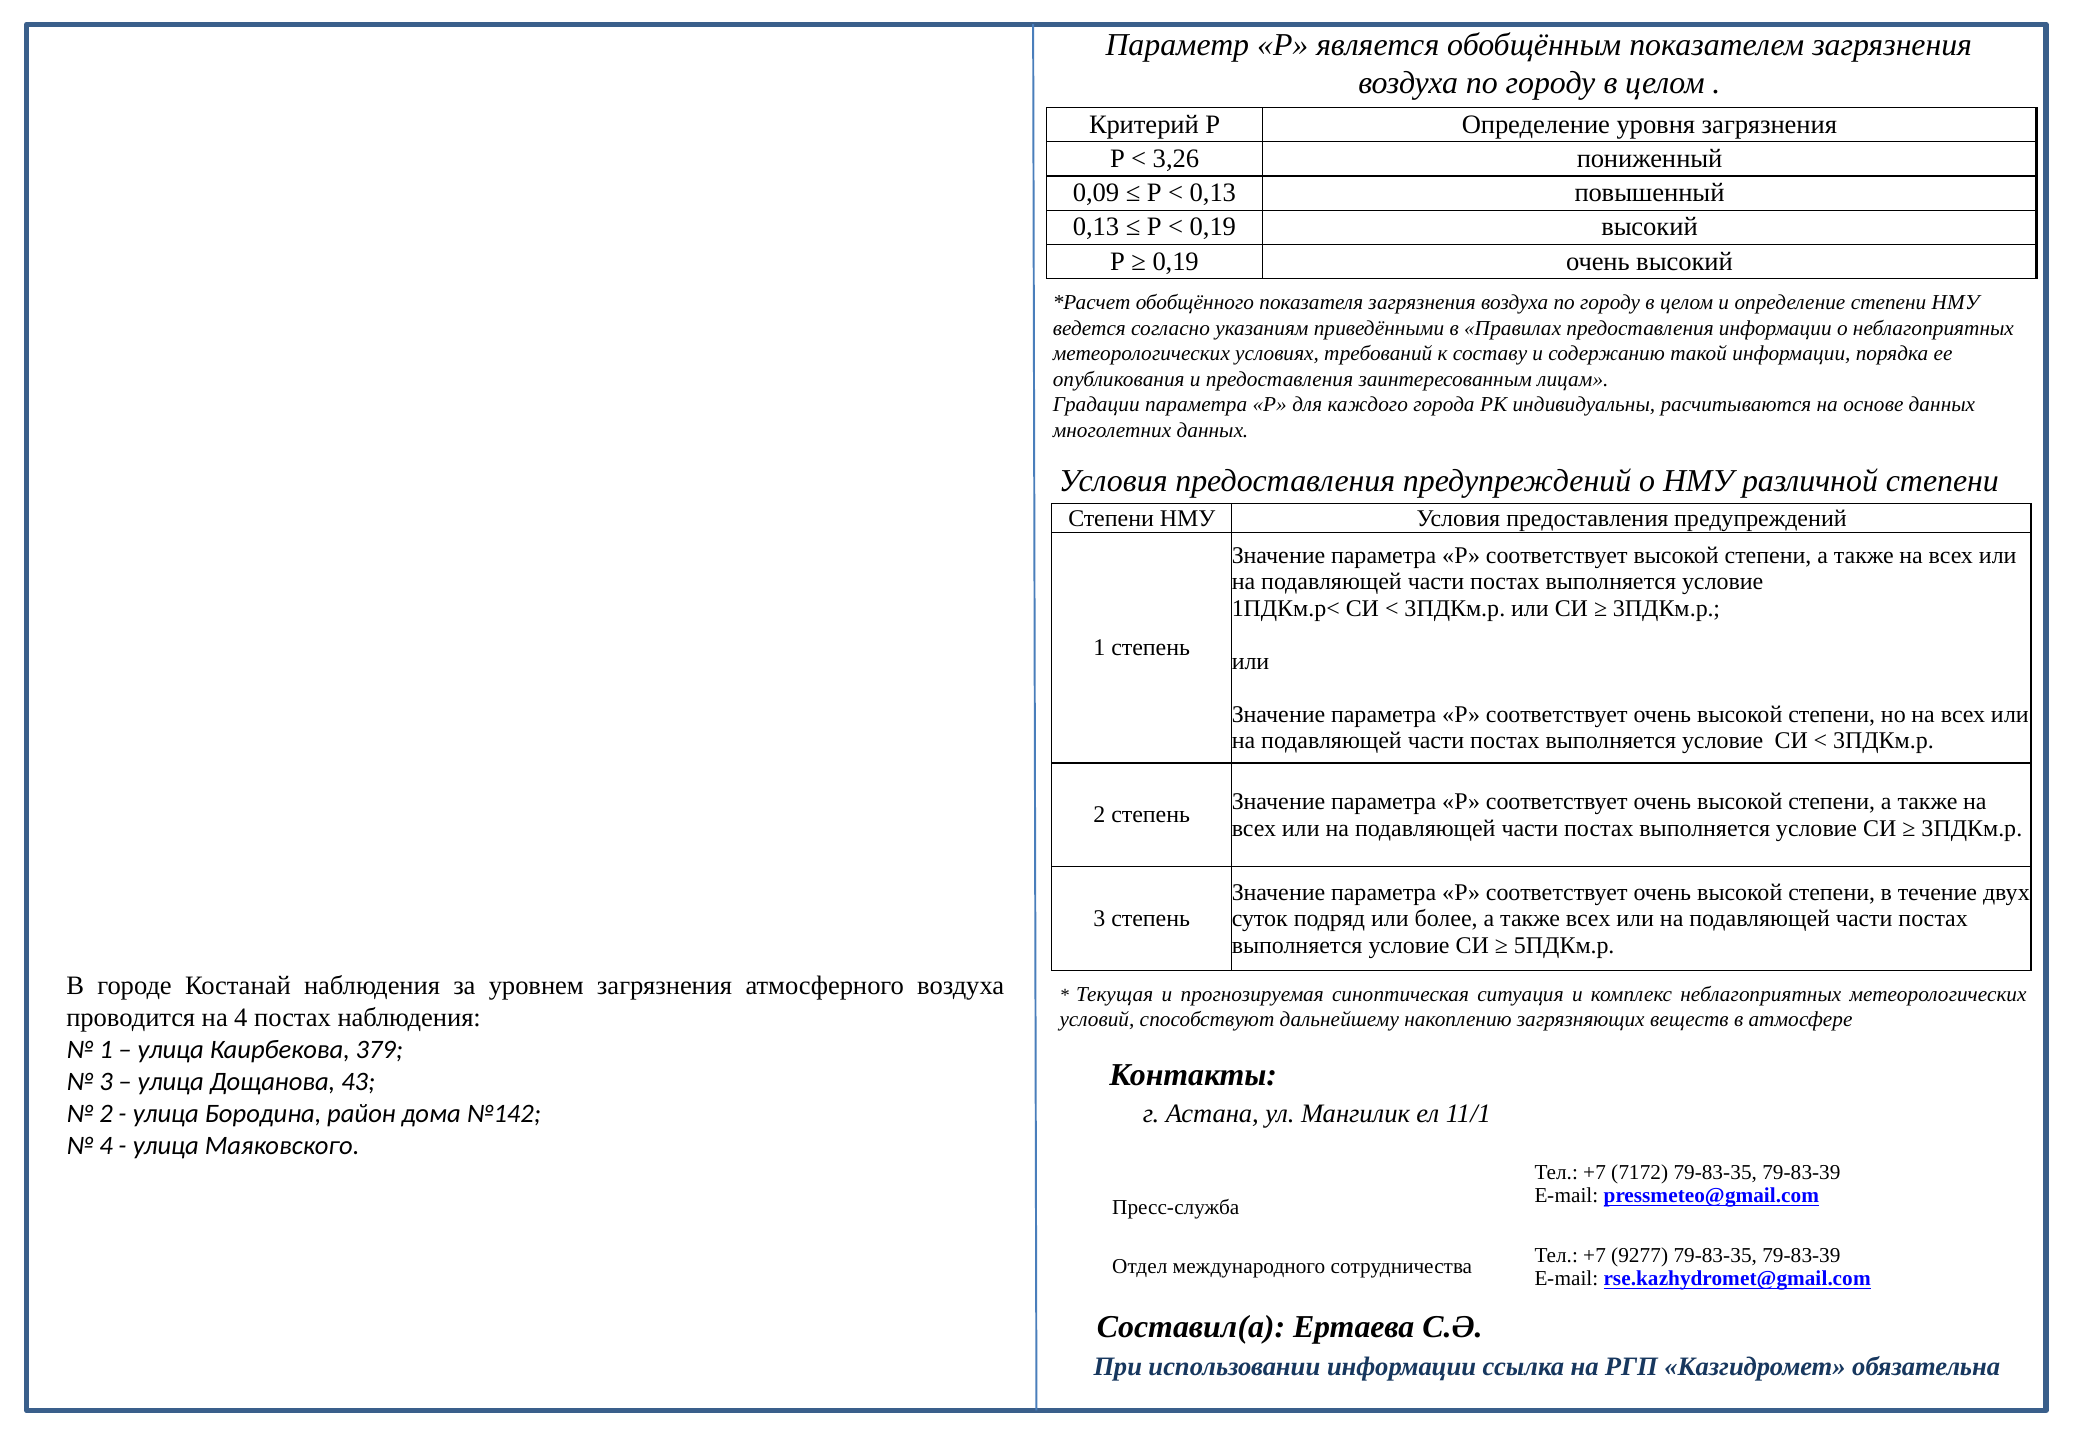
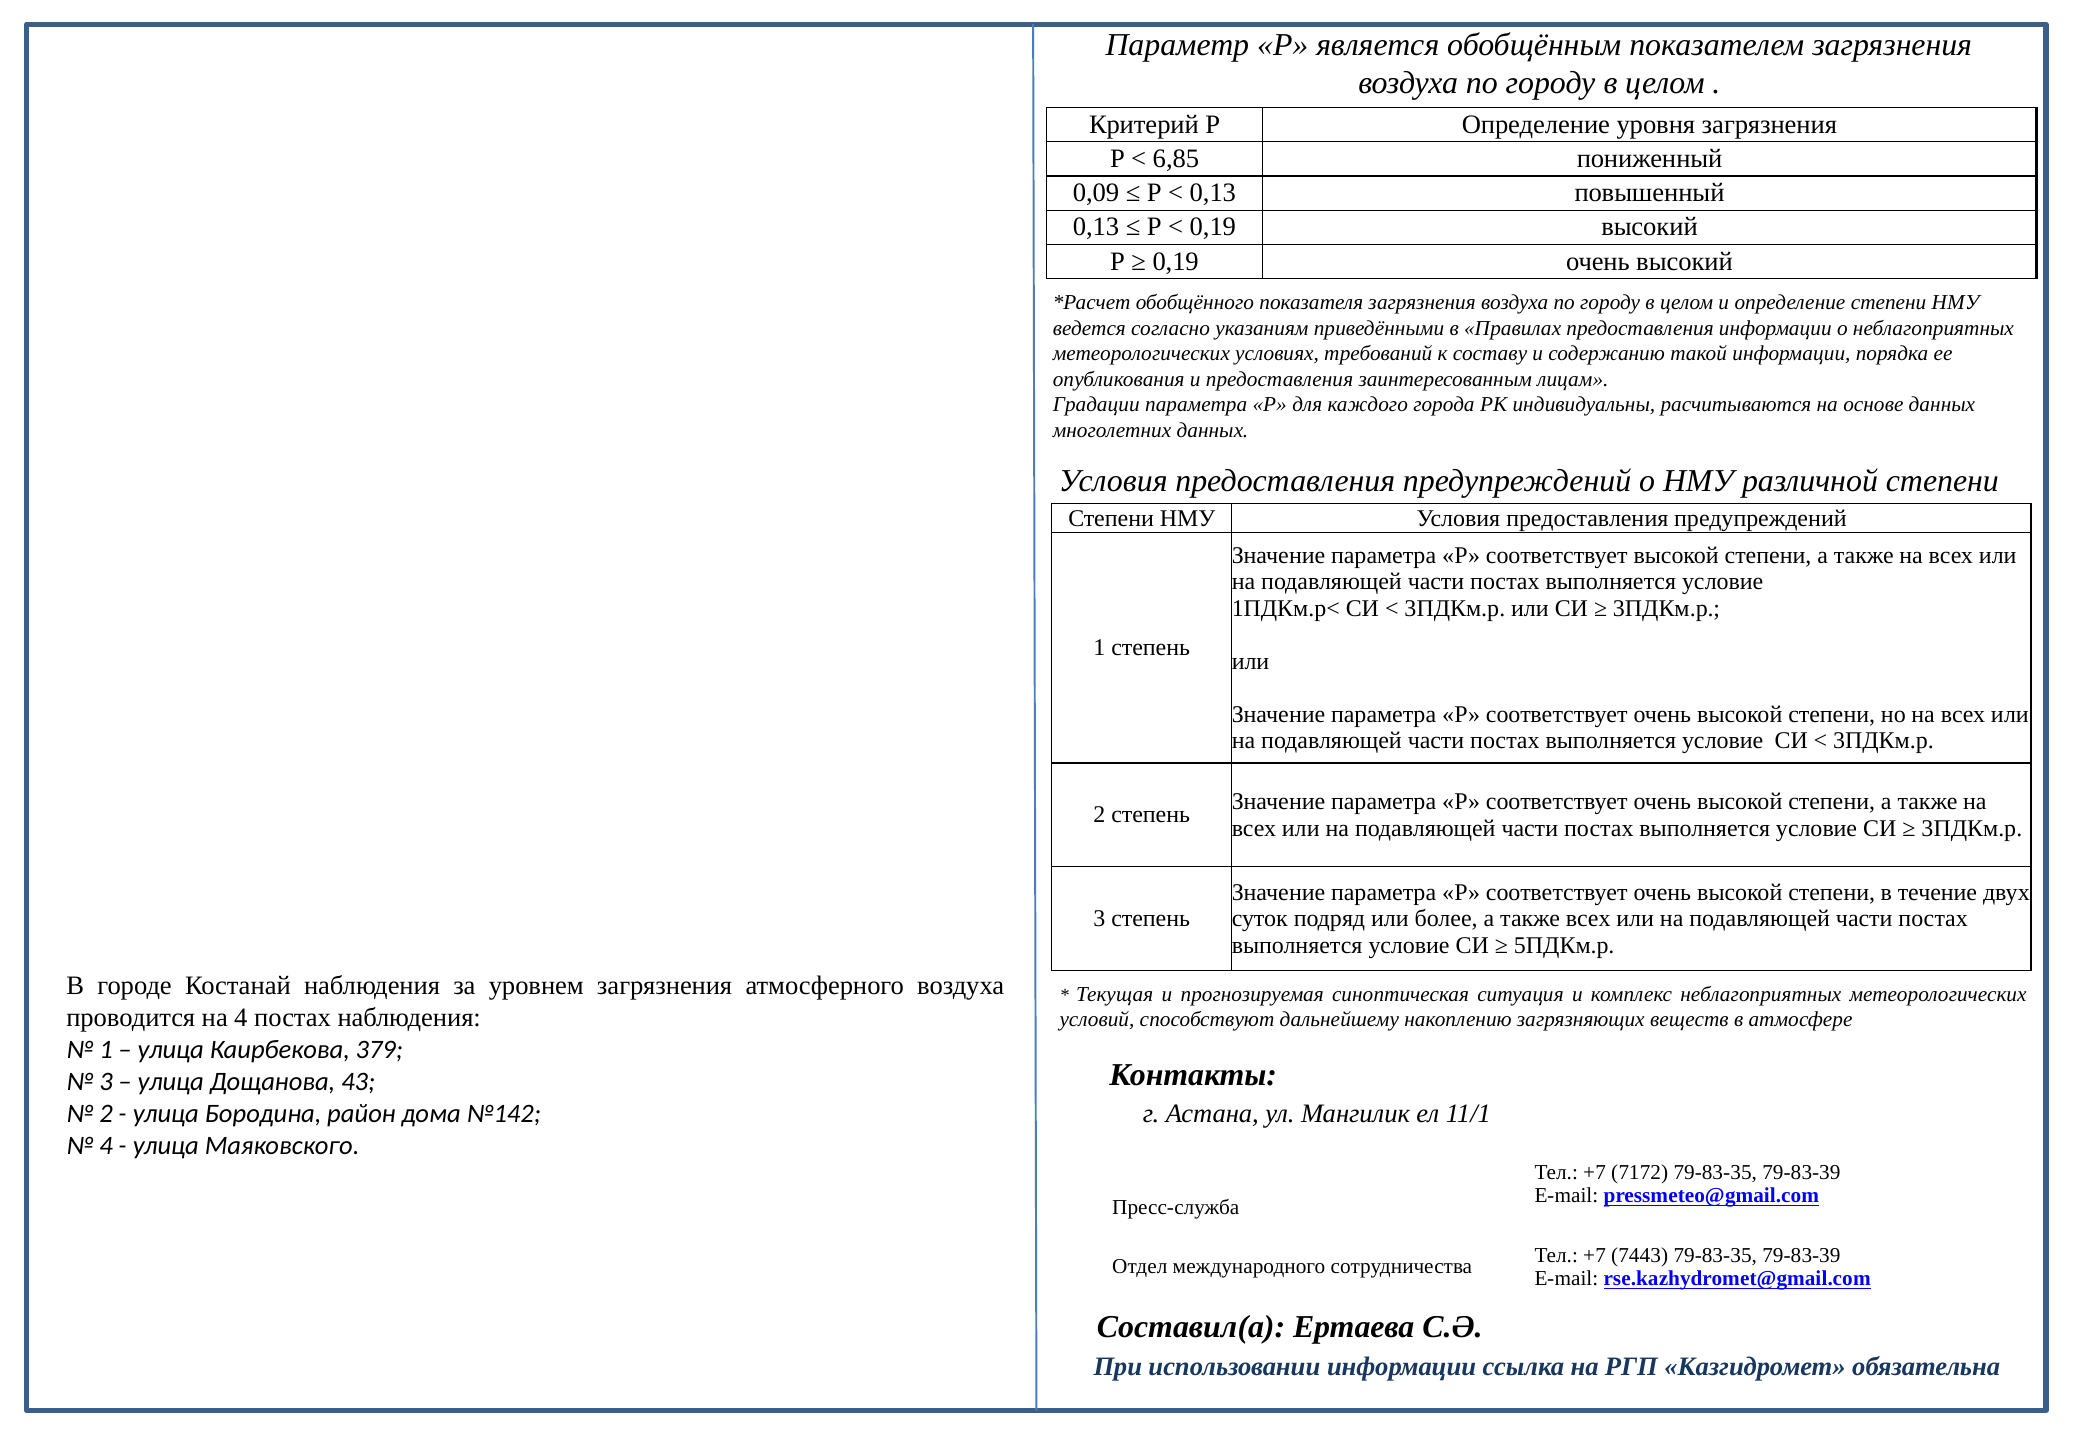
3,26: 3,26 -> 6,85
9277: 9277 -> 7443
